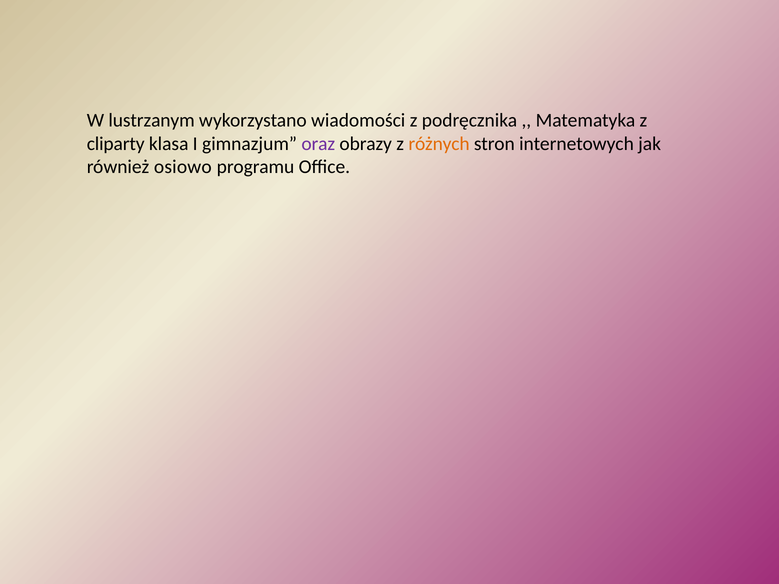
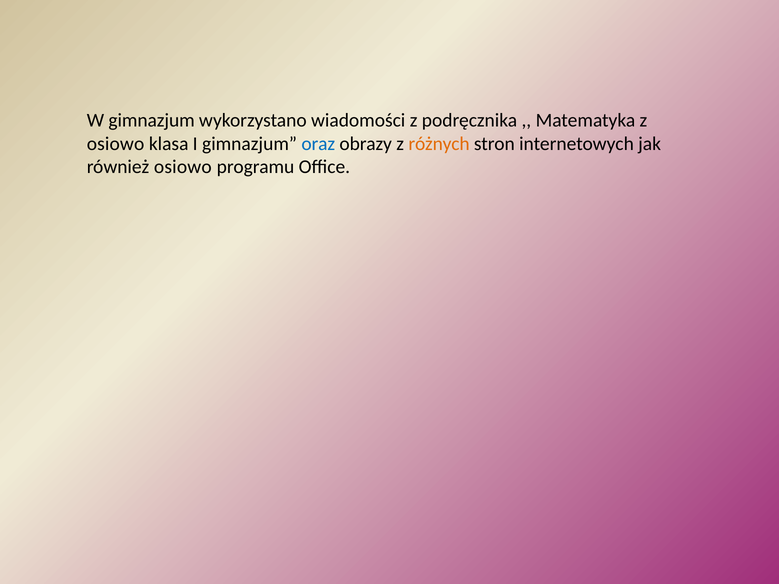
W lustrzanym: lustrzanym -> gimnazjum
cliparty at (116, 144): cliparty -> osiowo
oraz colour: purple -> blue
